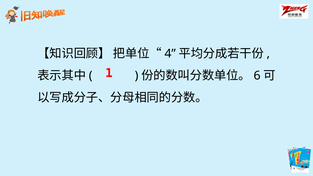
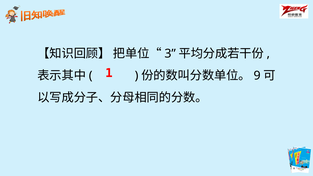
4: 4 -> 3
6: 6 -> 9
